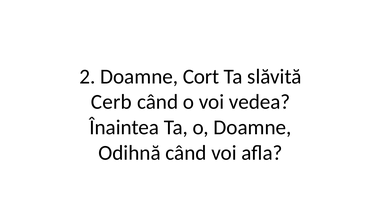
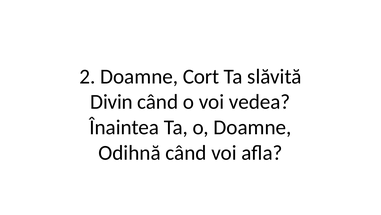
Cerb: Cerb -> Divin
